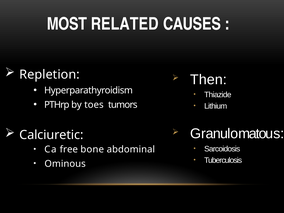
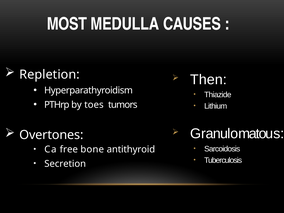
RELATED: RELATED -> MEDULLA
Calciuretic: Calciuretic -> Overtones
abdominal: abdominal -> antithyroid
Ominous: Ominous -> Secretion
